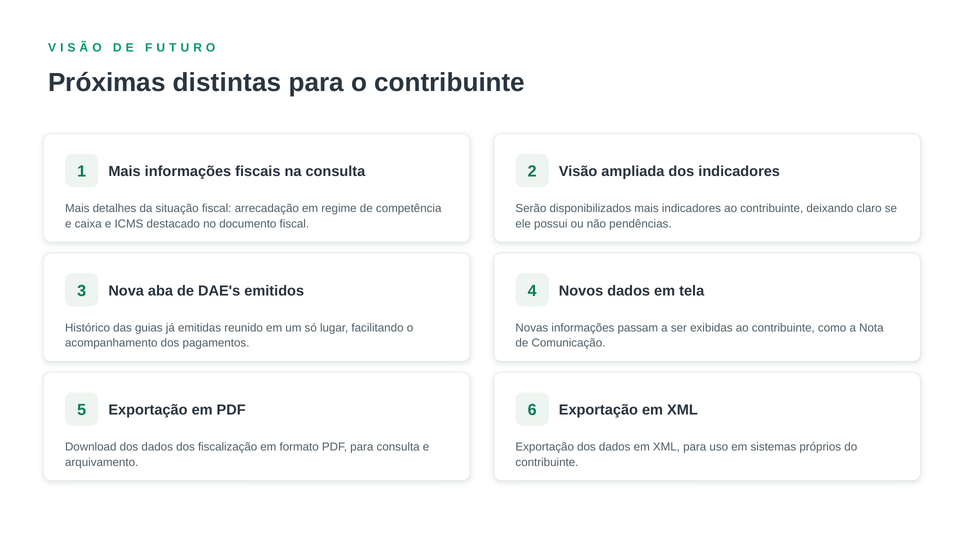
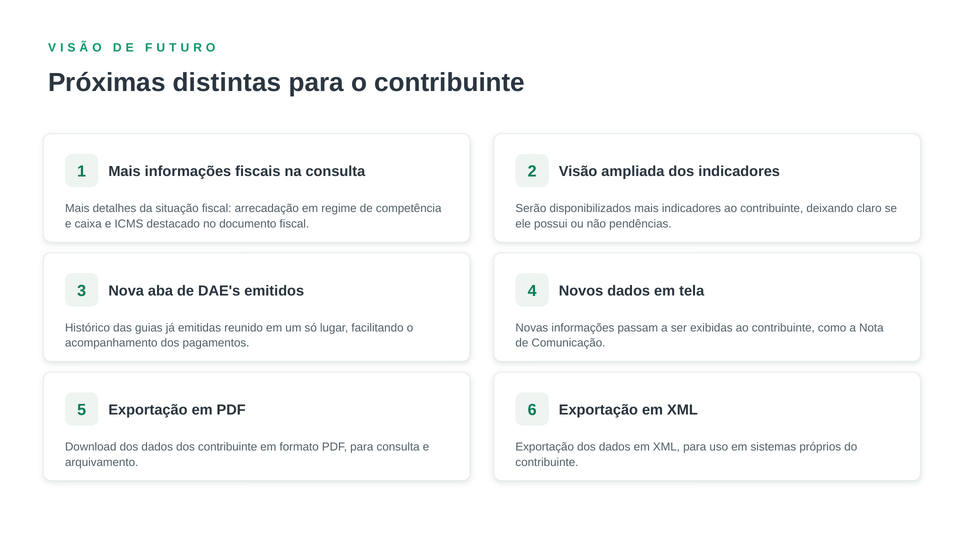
dos fiscalização: fiscalização -> contribuinte
